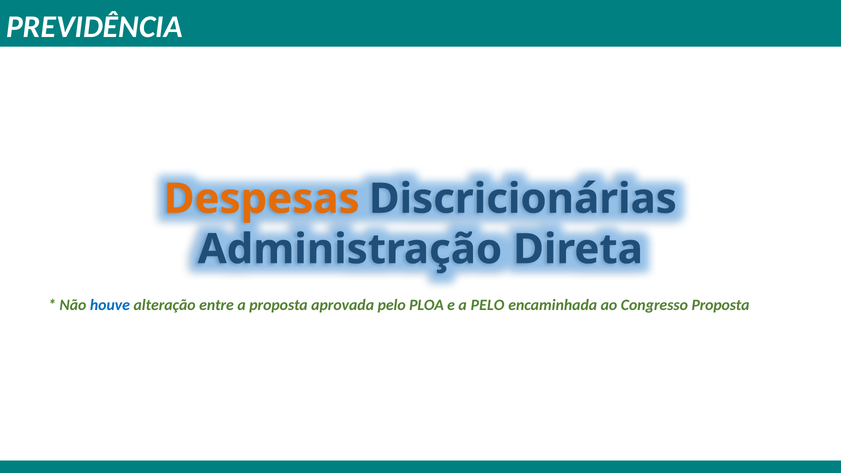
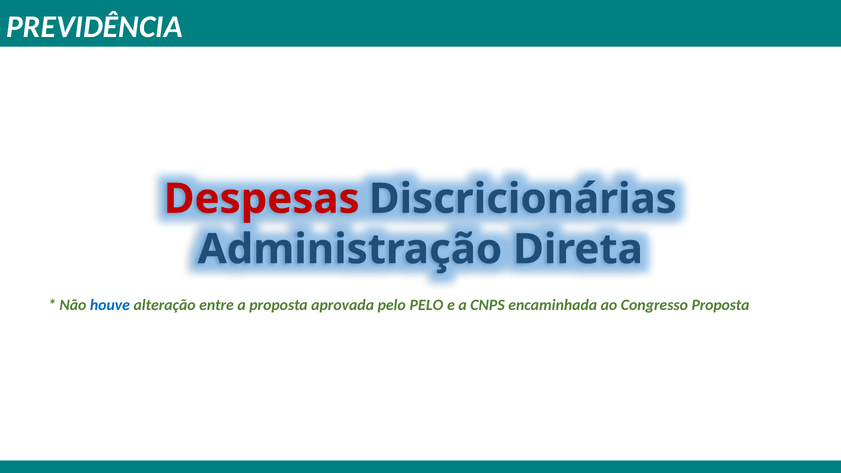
Despesas colour: orange -> red
pelo PLOA: PLOA -> PELO
a PELO: PELO -> CNPS
